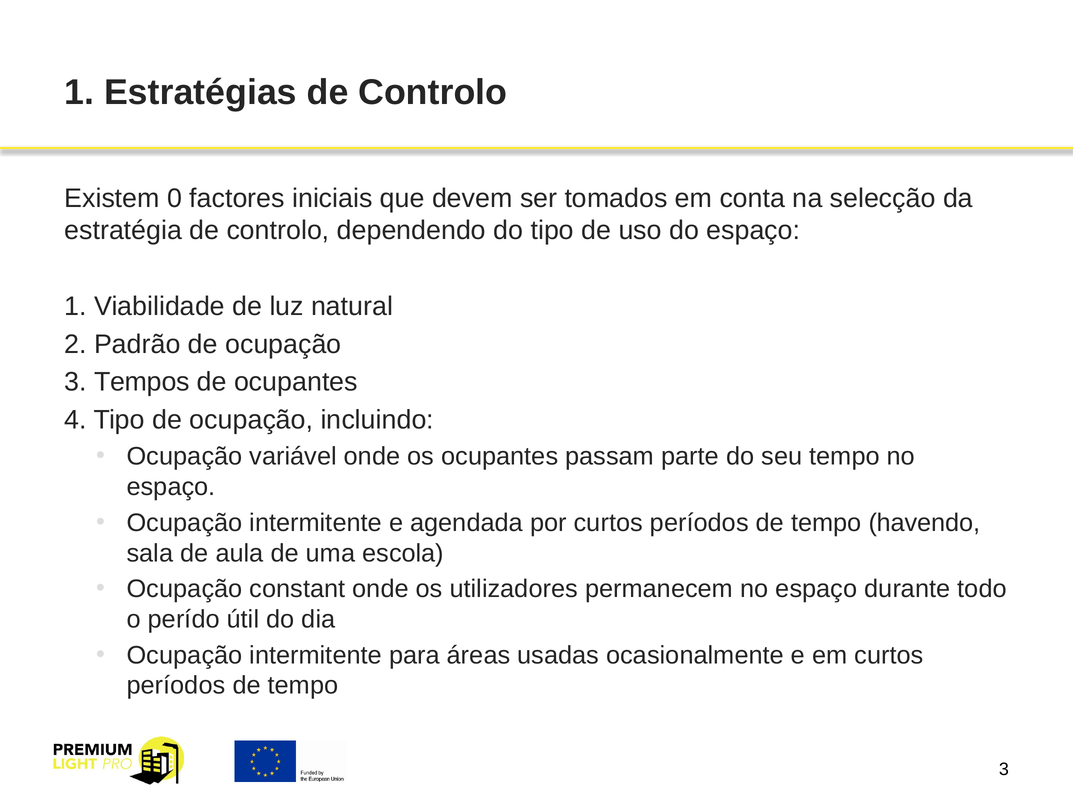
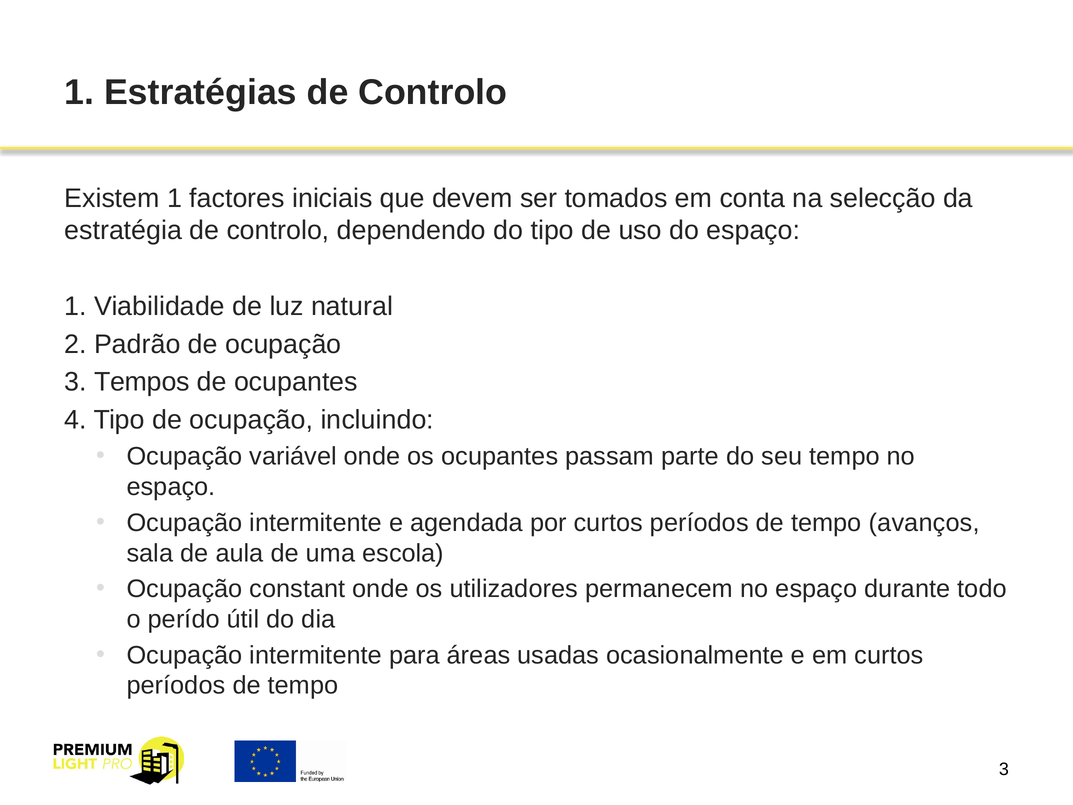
Existem 0: 0 -> 1
havendo: havendo -> avanços
